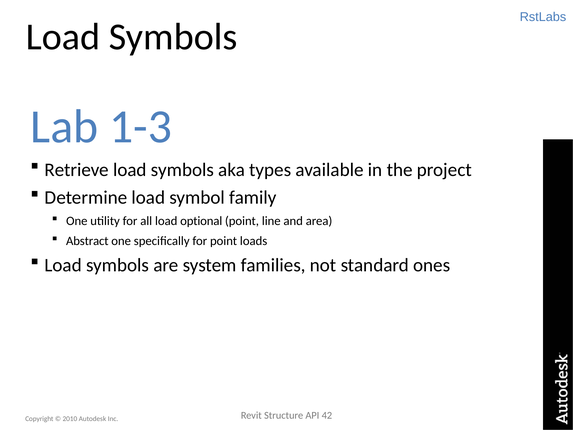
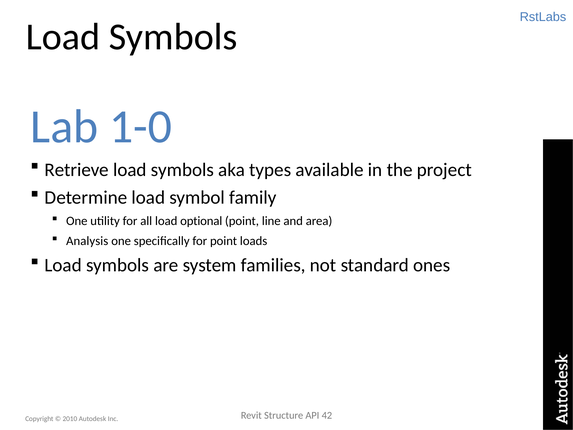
1-3: 1-3 -> 1-0
Abstract: Abstract -> Analysis
